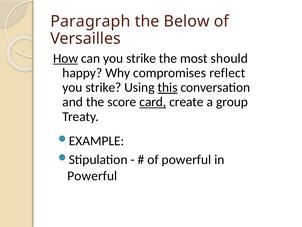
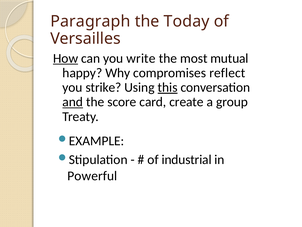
Below: Below -> Today
can you strike: strike -> write
should: should -> mutual
and underline: none -> present
card underline: present -> none
of powerful: powerful -> industrial
